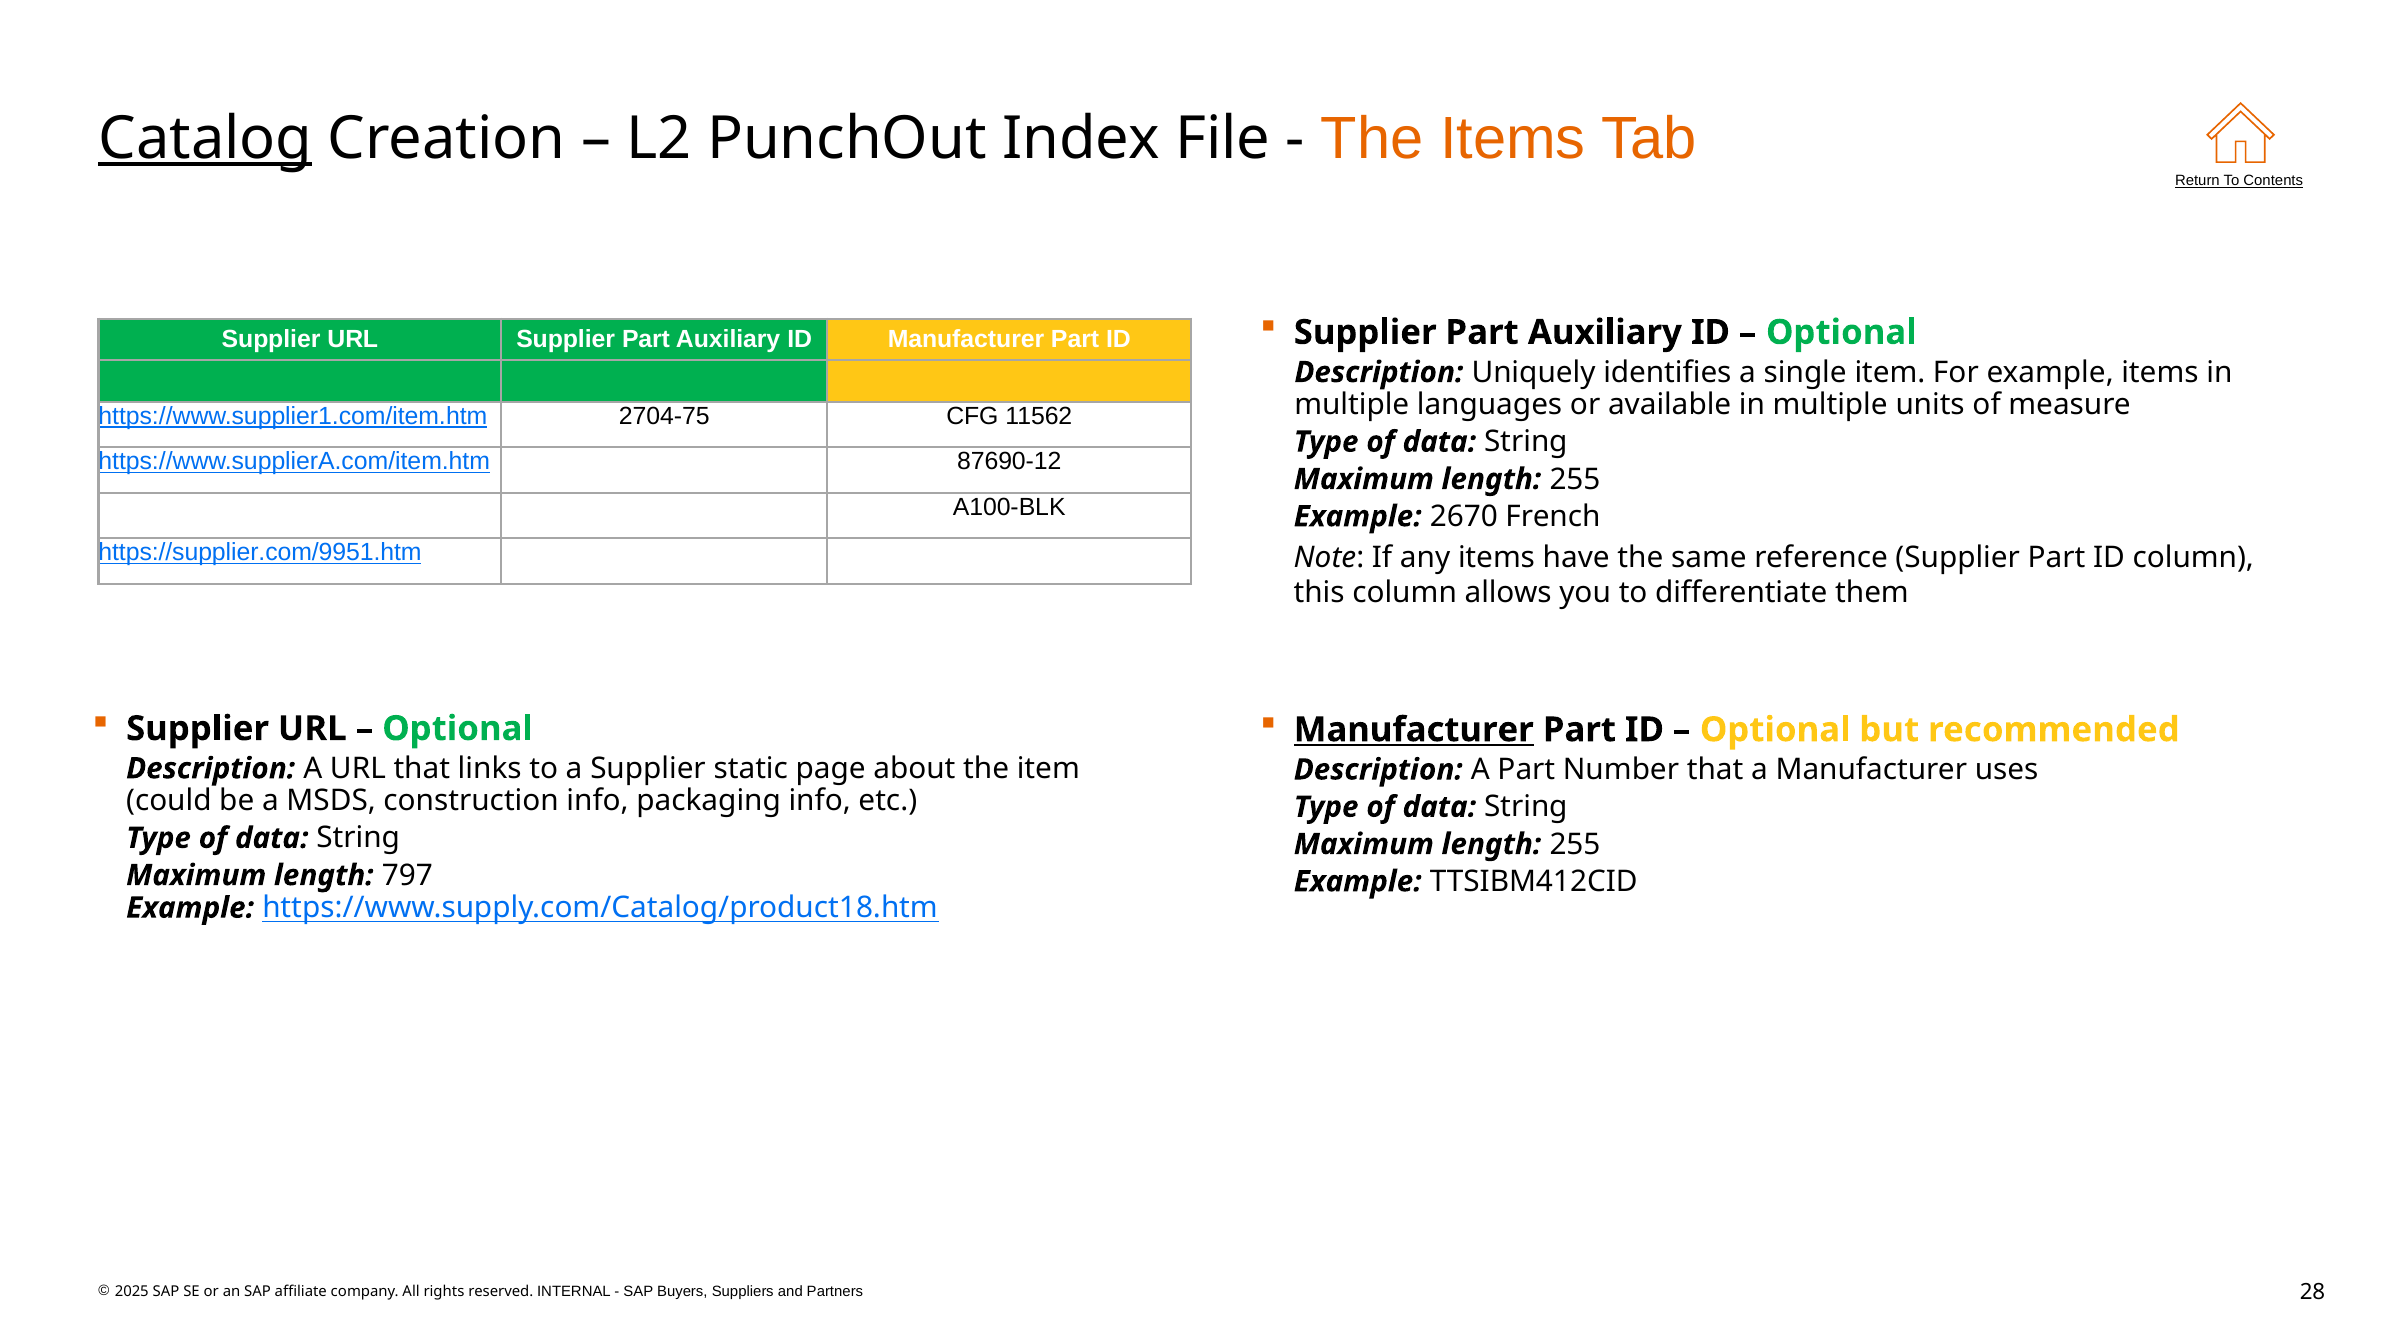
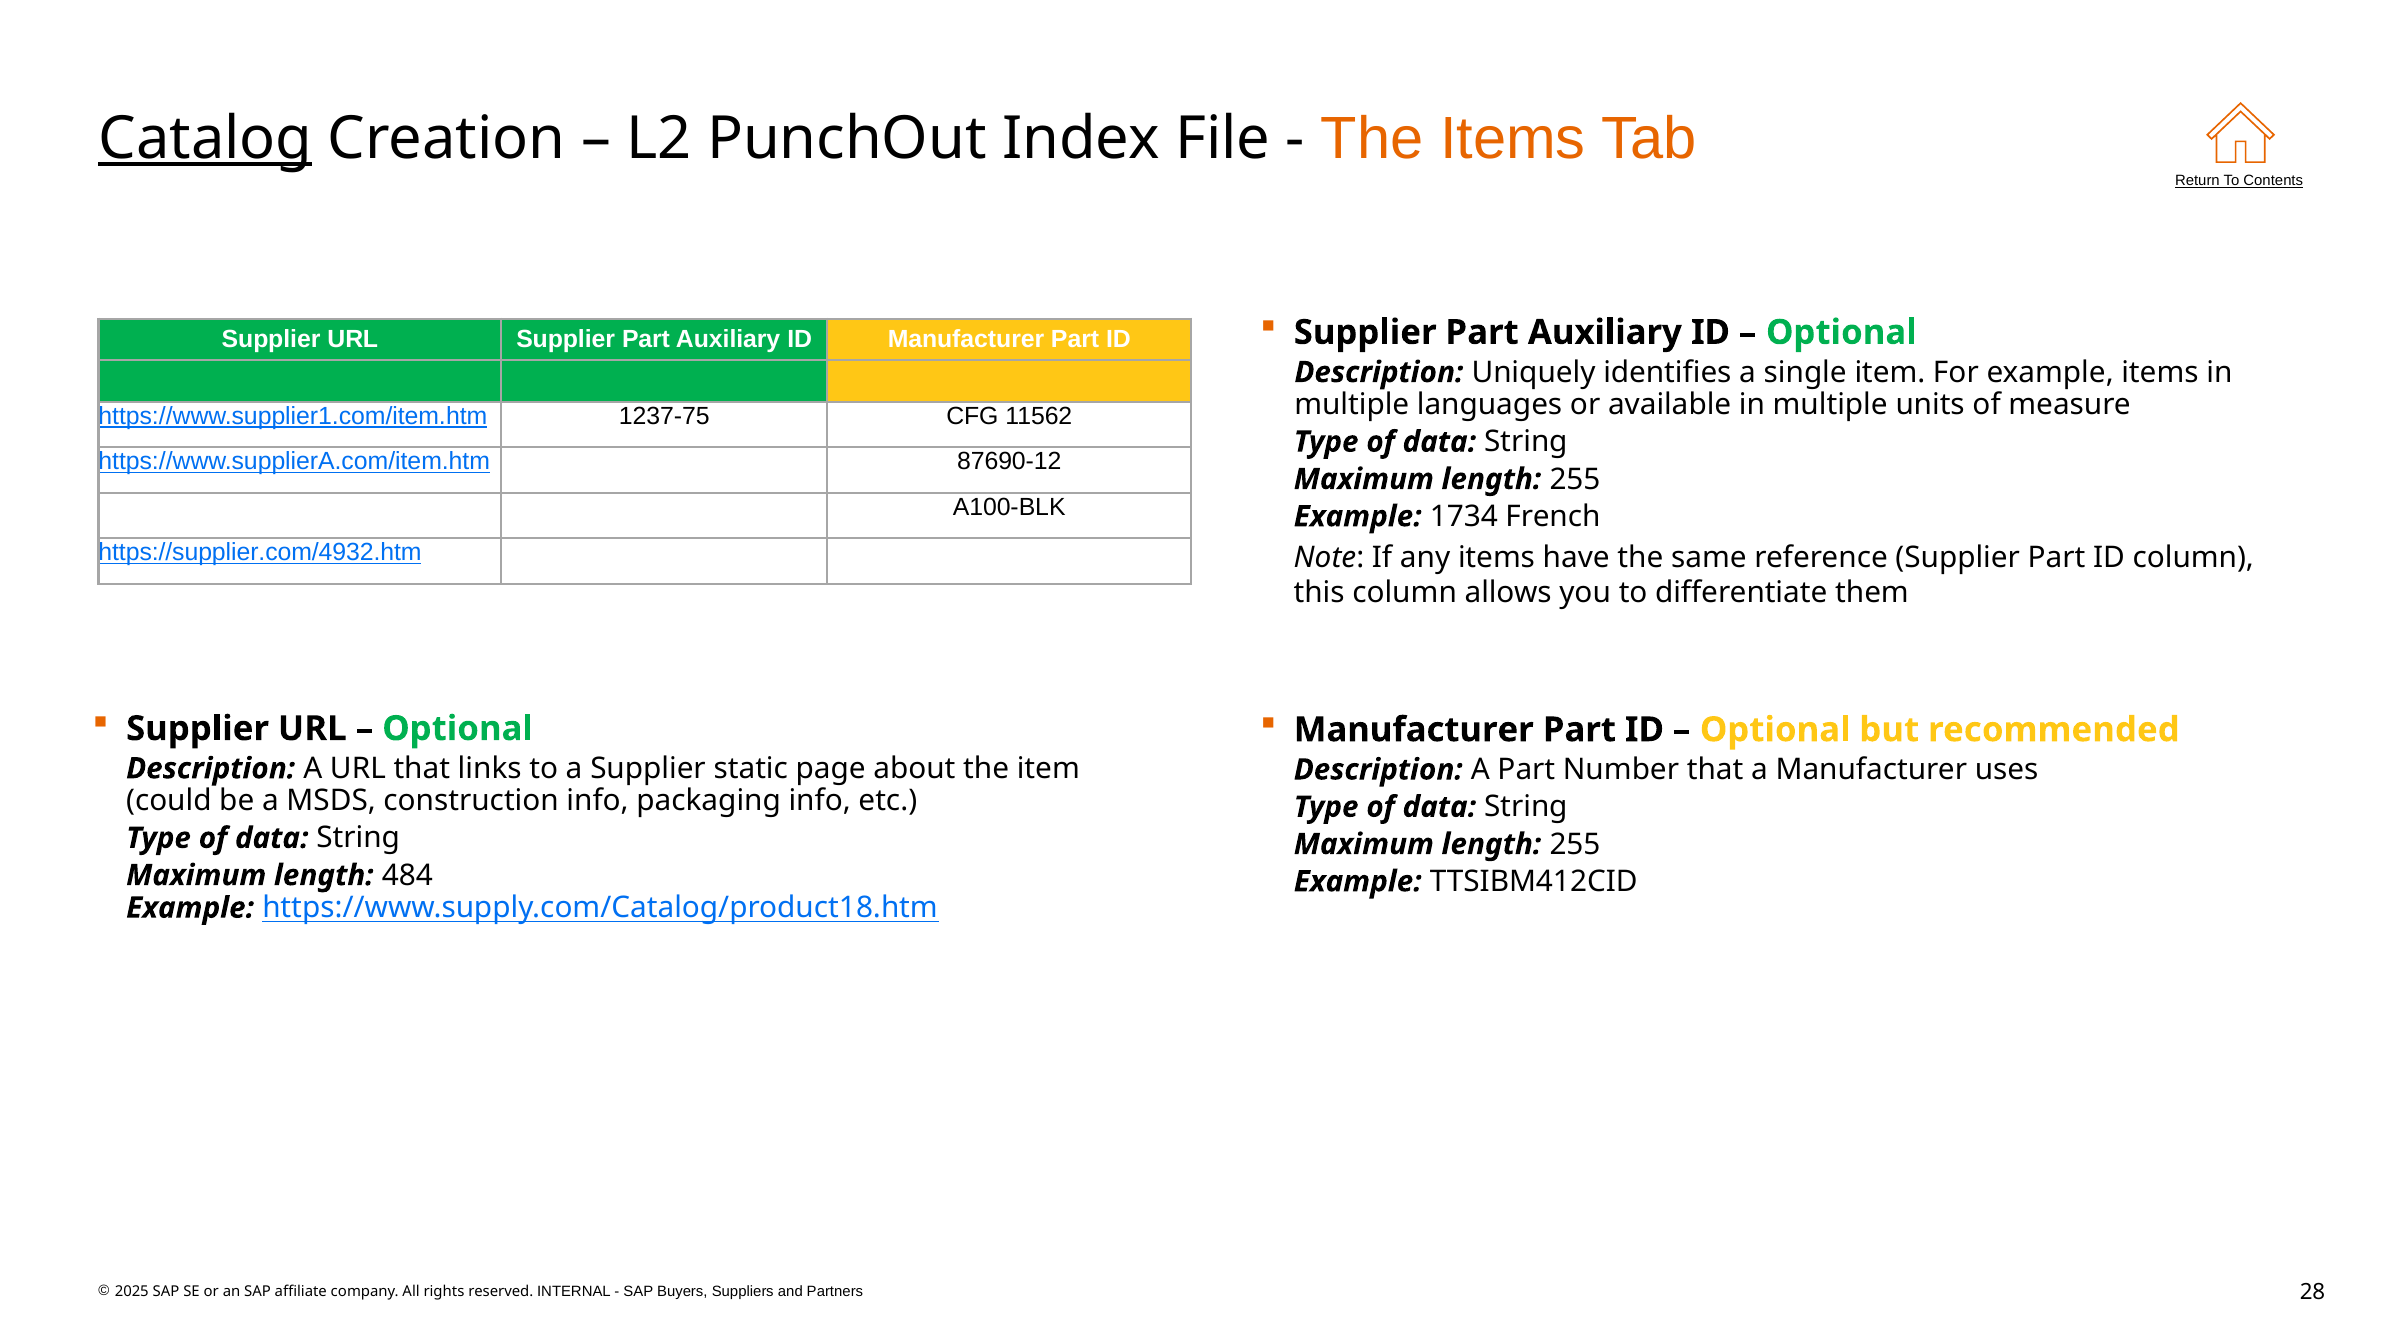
2704-75: 2704-75 -> 1237-75
2670: 2670 -> 1734
https://supplier.com/9951.htm: https://supplier.com/9951.htm -> https://supplier.com/4932.htm
Manufacturer at (1414, 730) underline: present -> none
797: 797 -> 484
